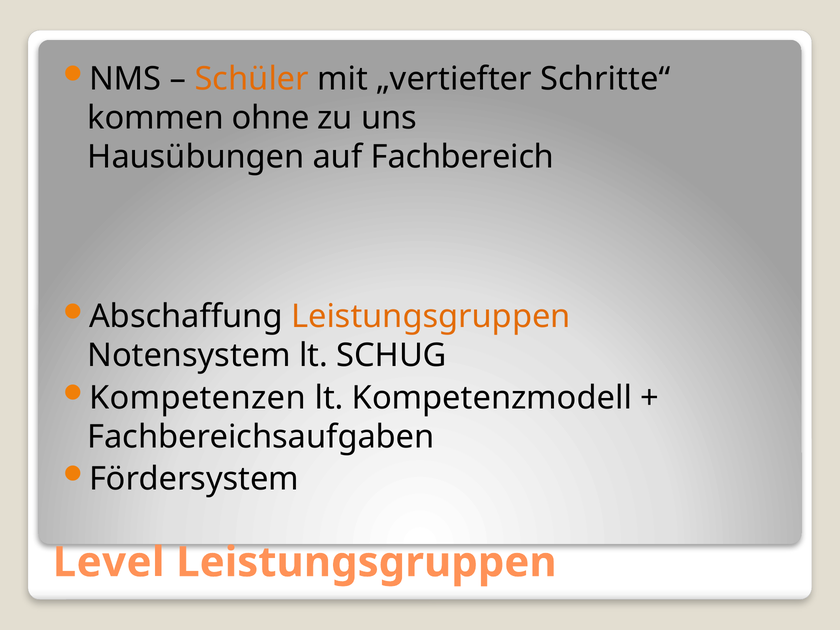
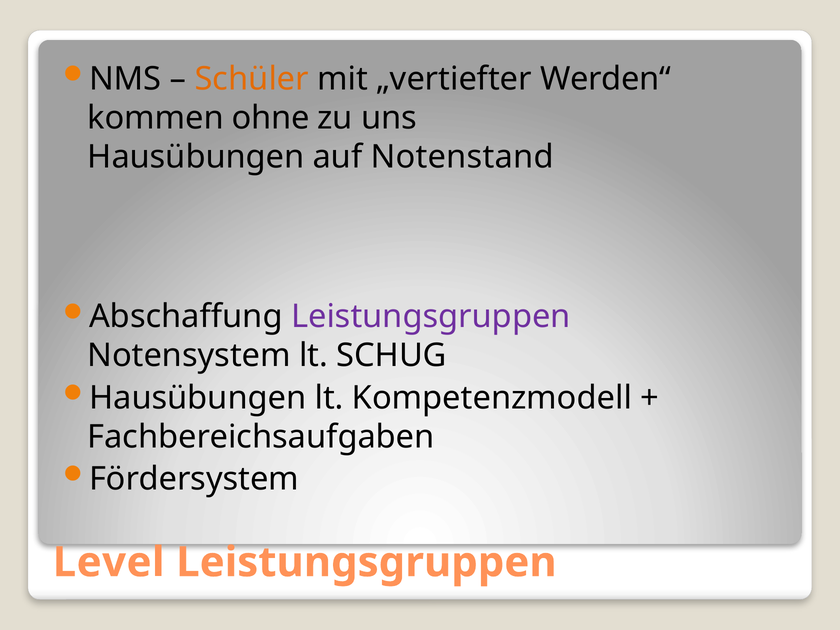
Schritte“: Schritte“ -> Werden“
Fachbereich: Fachbereich -> Notenstand
Leistungsgruppen at (431, 317) colour: orange -> purple
Kompetenzen at (197, 398): Kompetenzen -> Hausübungen
